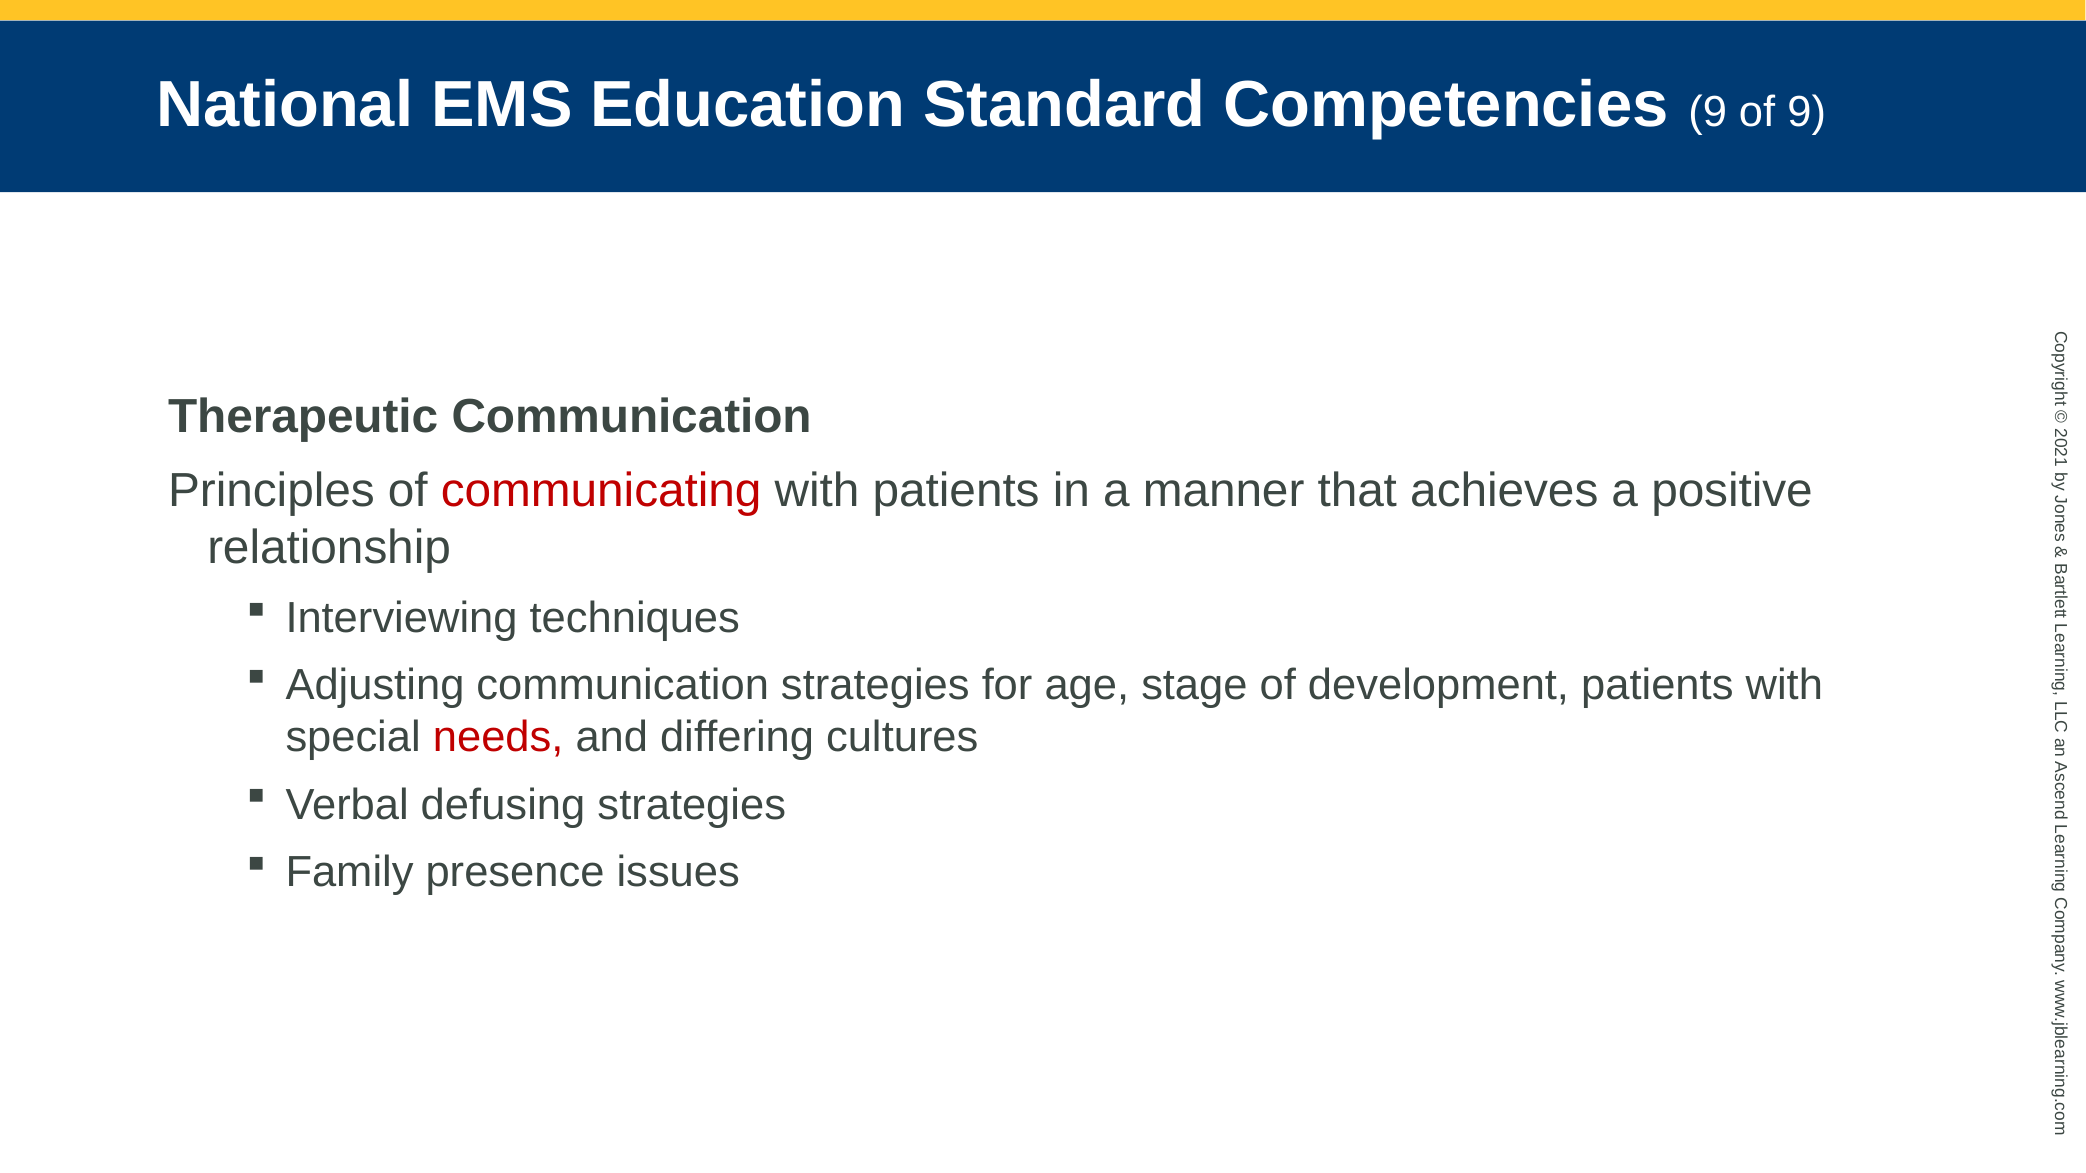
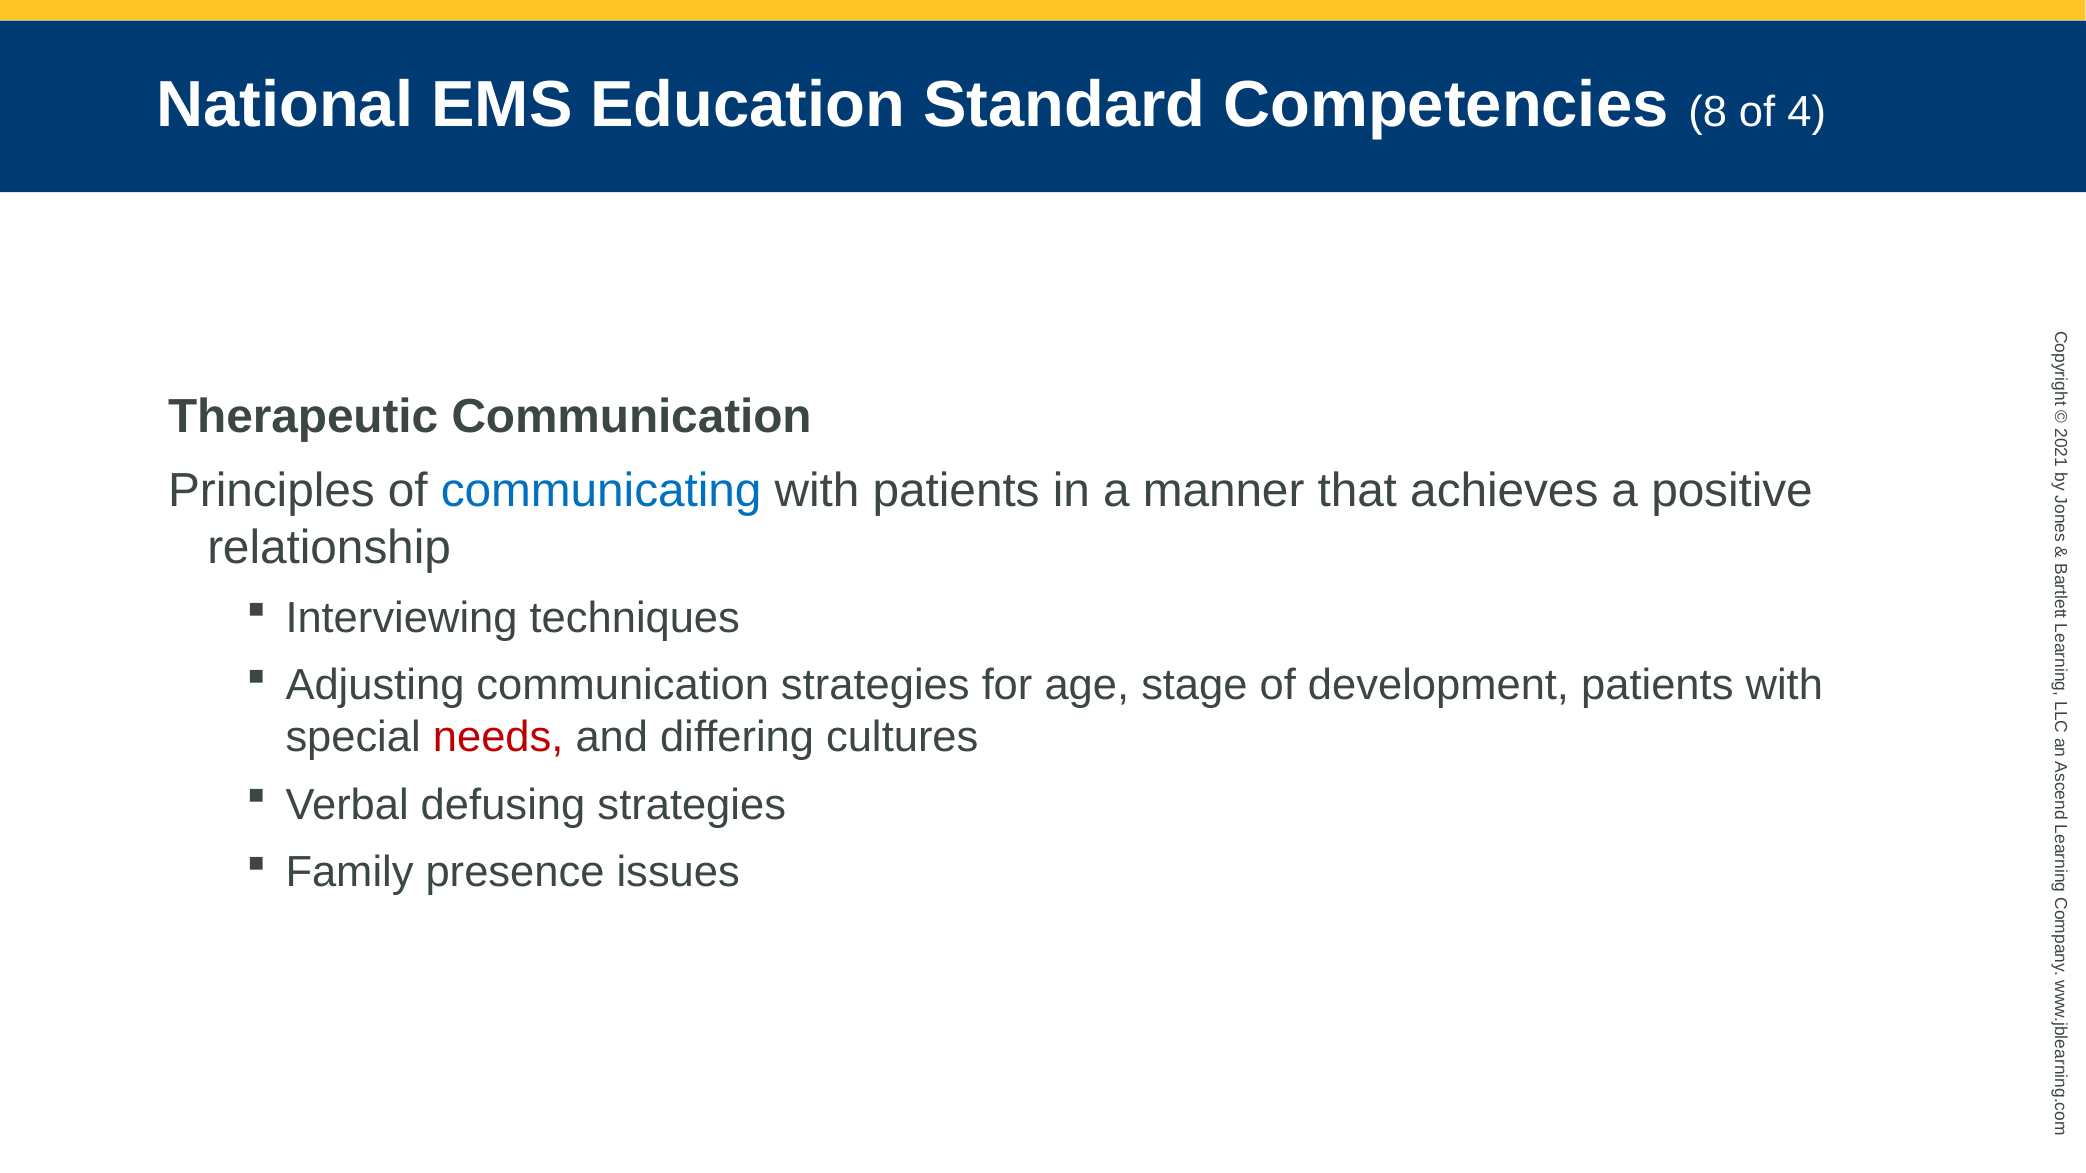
Competencies 9: 9 -> 8
of 9: 9 -> 4
communicating colour: red -> blue
